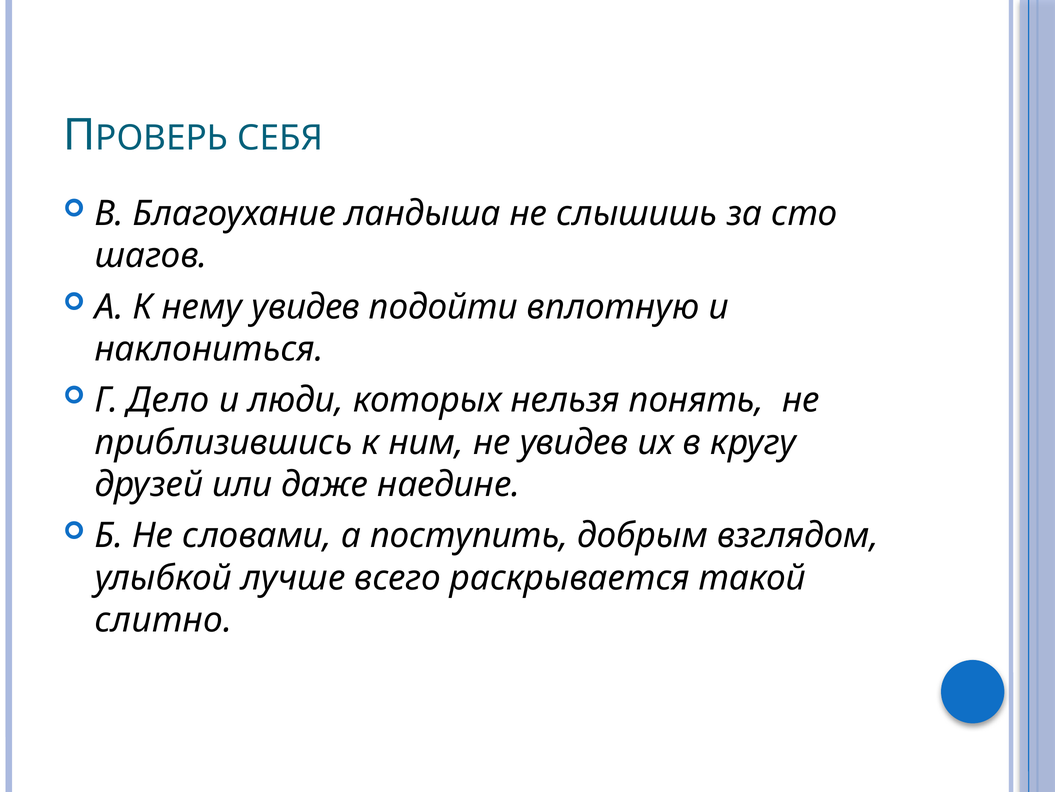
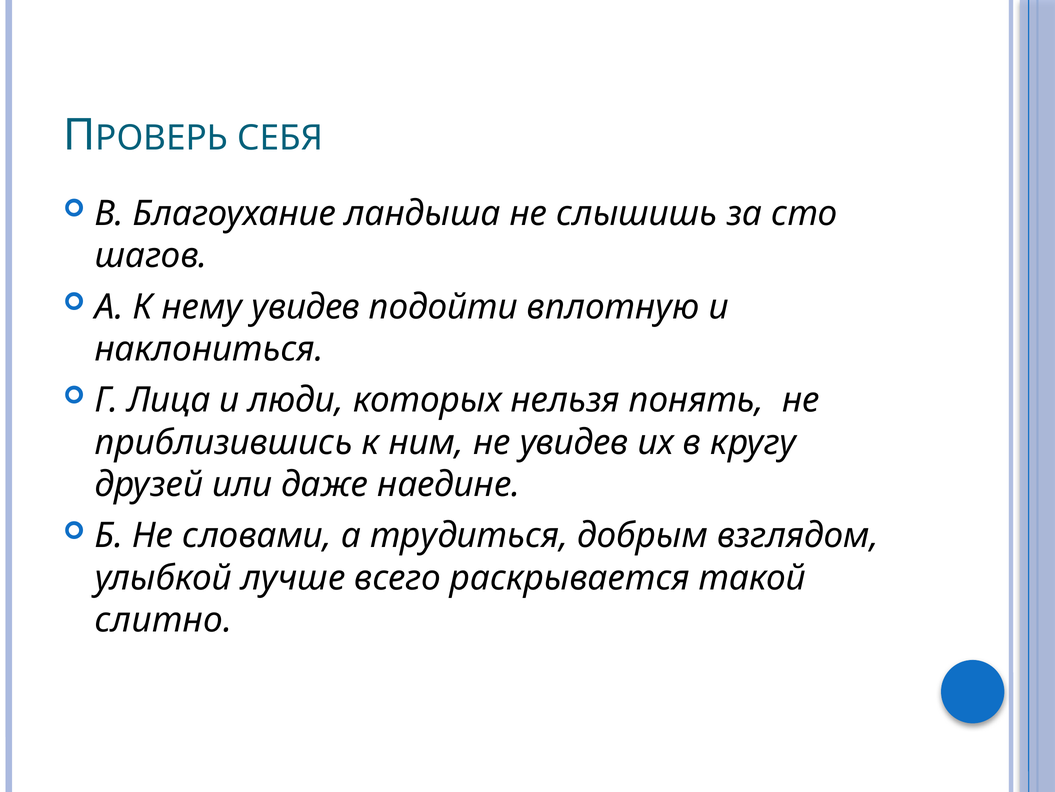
Дело: Дело -> Лица
поступить: поступить -> трудиться
